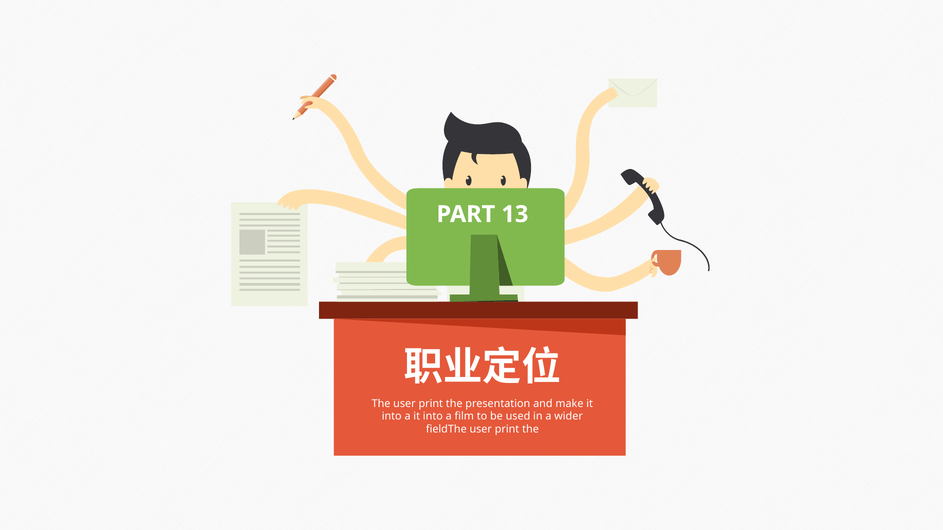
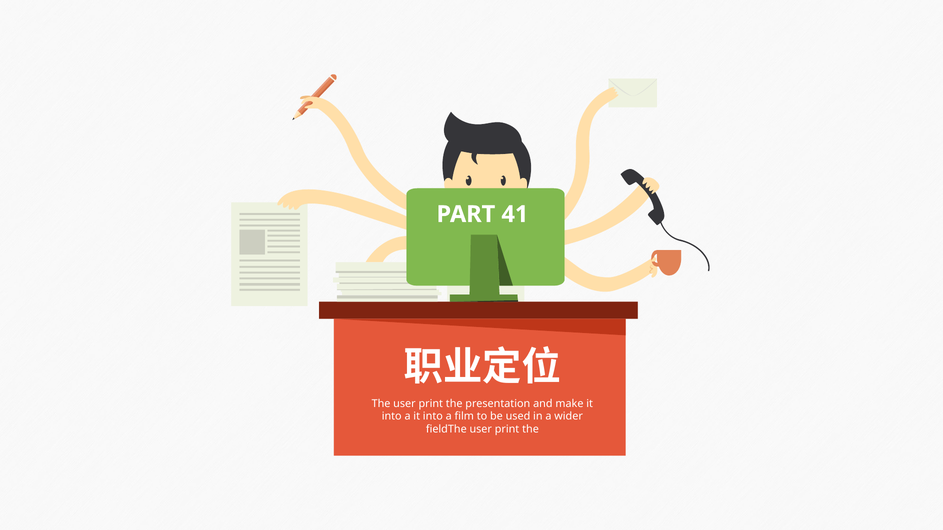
13: 13 -> 41
